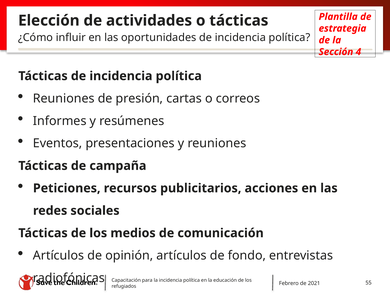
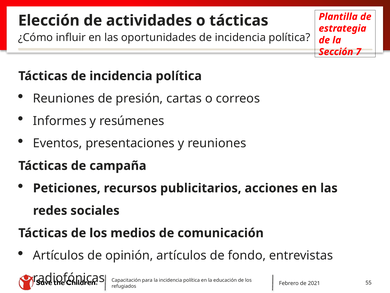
4: 4 -> 7
